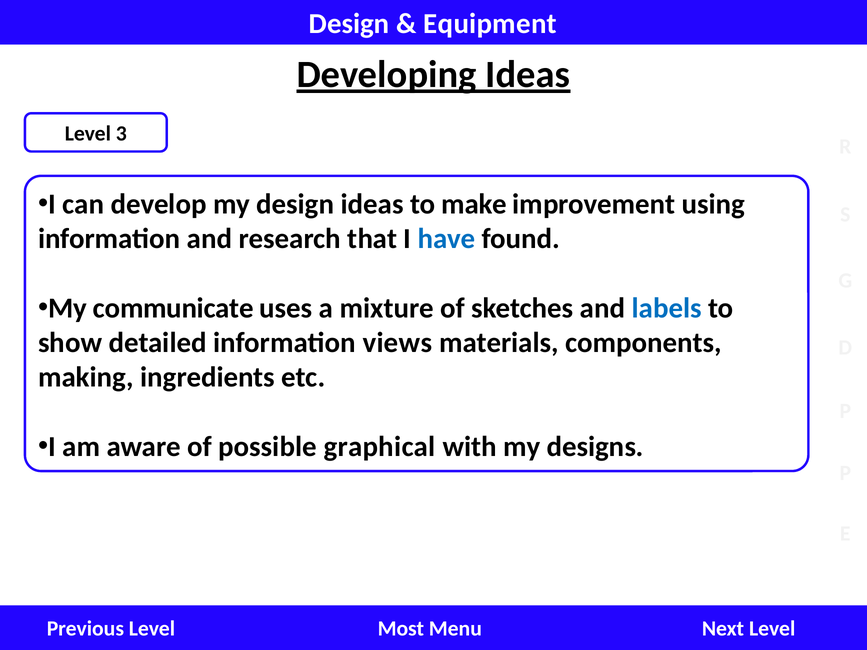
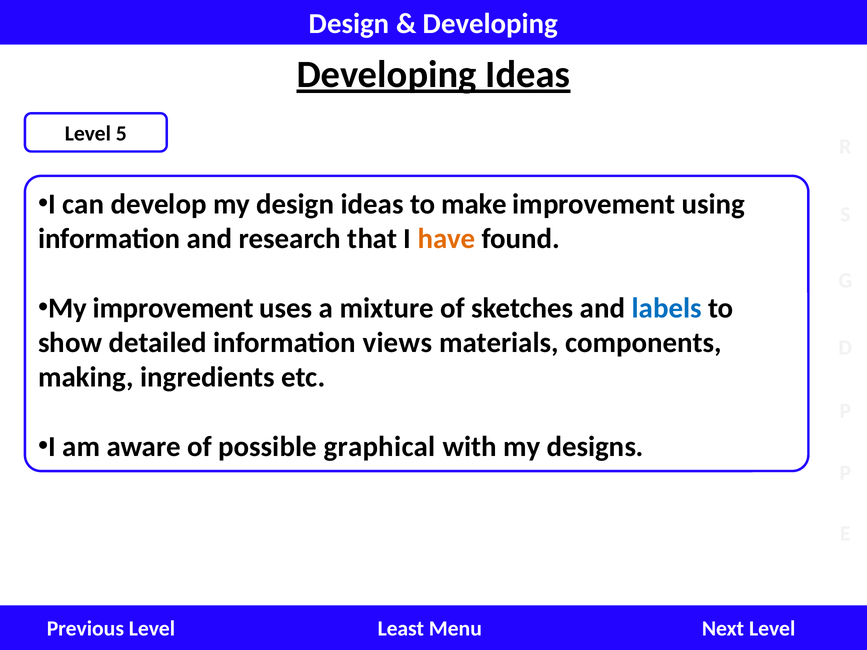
Equipment at (490, 24): Equipment -> Developing
3: 3 -> 5
have colour: blue -> orange
My communicate: communicate -> improvement
Most: Most -> Least
